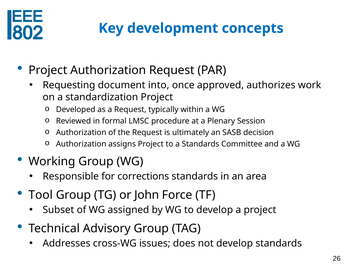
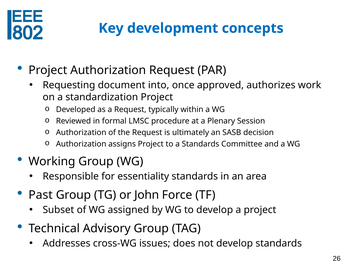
corrections: corrections -> essentiality
Tool: Tool -> Past
